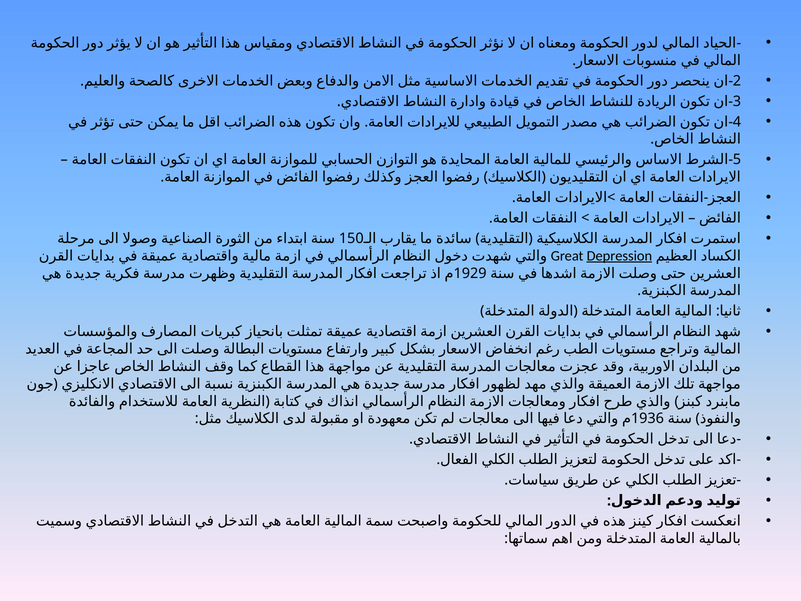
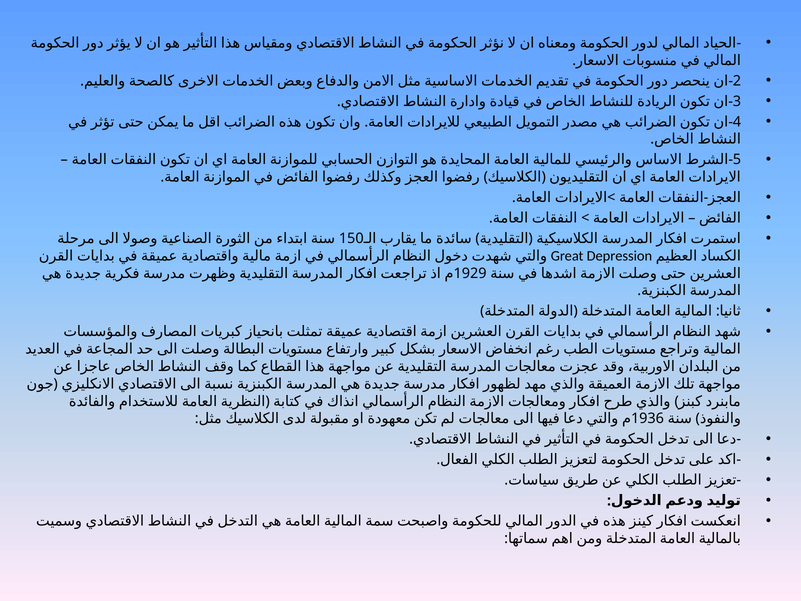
Depression underline: present -> none
